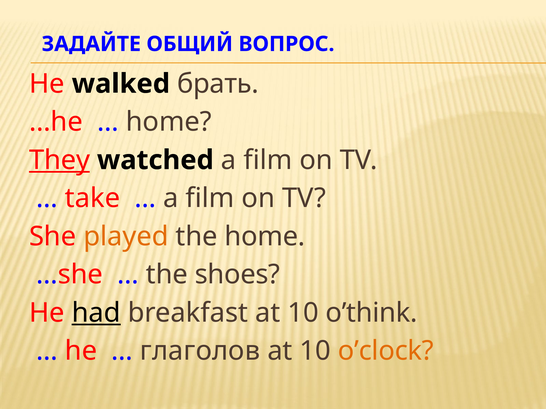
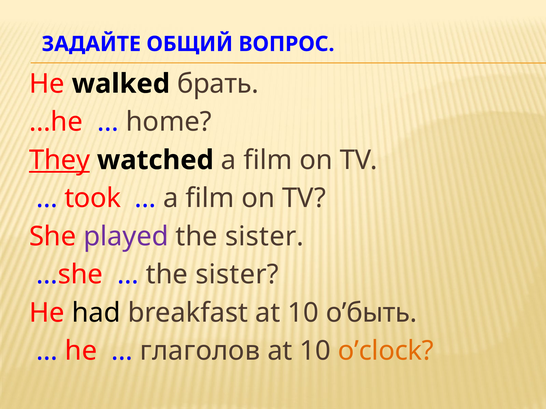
take: take -> took
played colour: orange -> purple
home at (265, 237): home -> sister
shoes at (237, 275): shoes -> sister
had underline: present -> none
o’think: o’think -> o’быть
